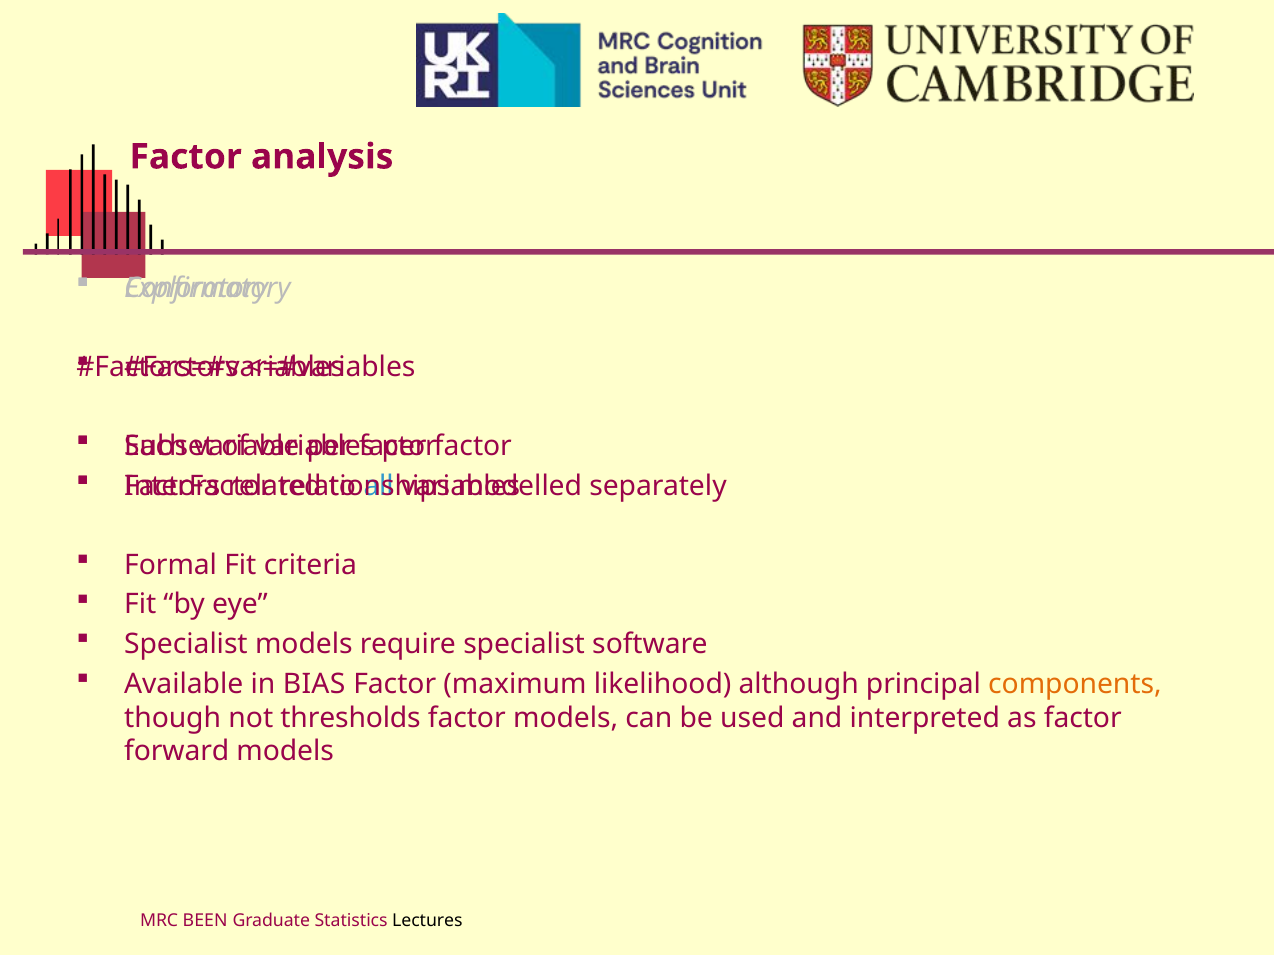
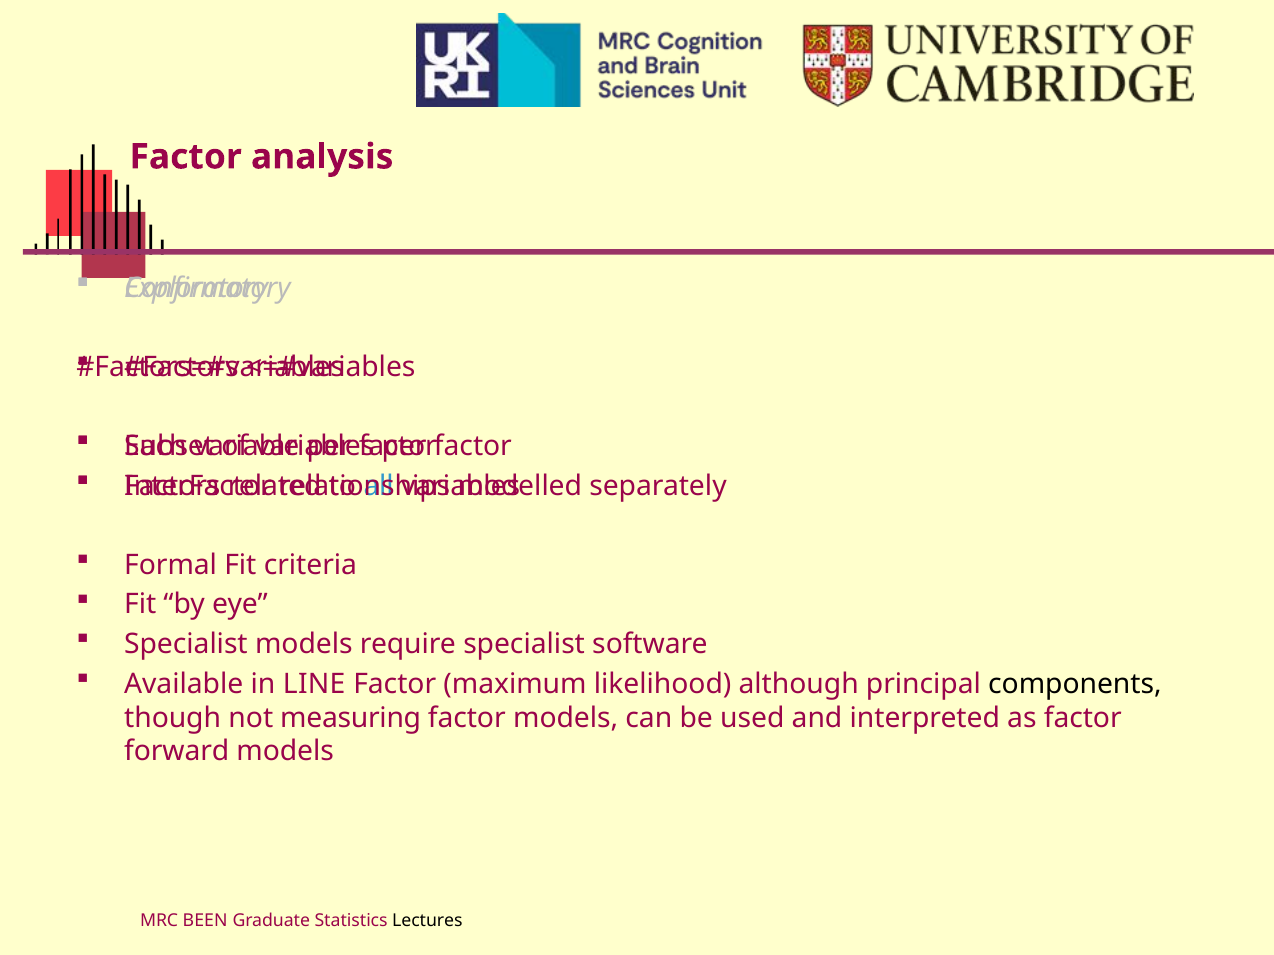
BIAS: BIAS -> LINE
components colour: orange -> black
thresholds: thresholds -> measuring
